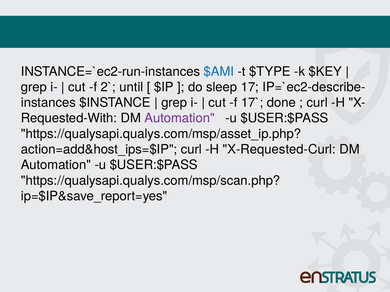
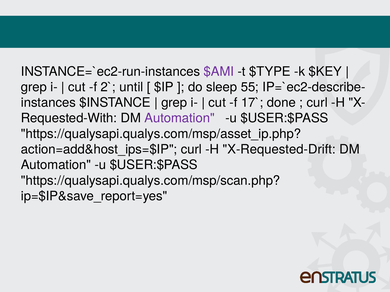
$AMI colour: blue -> purple
17: 17 -> 55
X-Requested-Curl: X-Requested-Curl -> X-Requested-Drift
